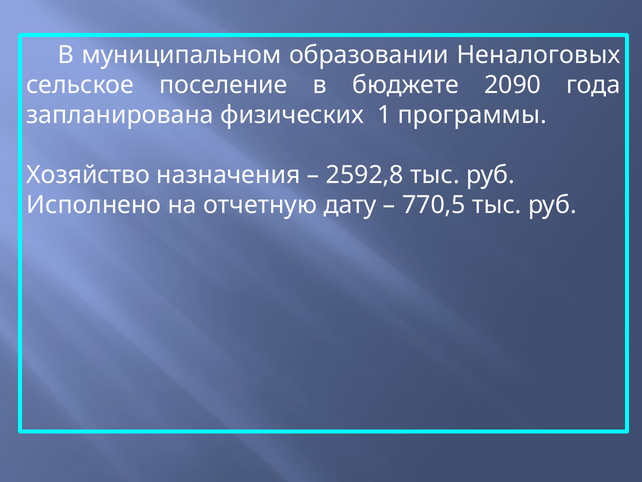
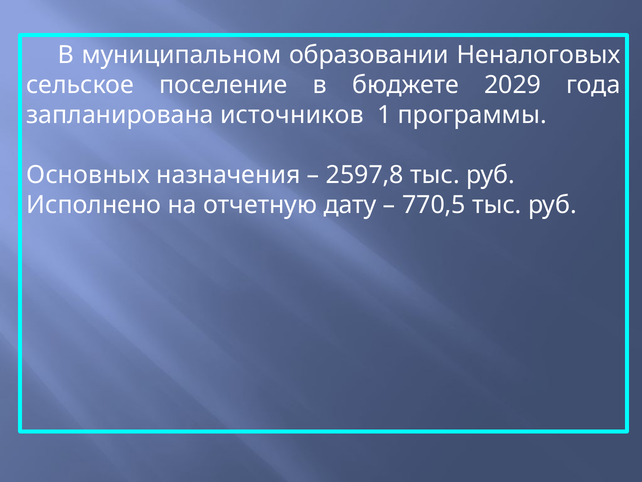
2090: 2090 -> 2029
физических: физических -> источников
Хозяйство: Хозяйство -> Основных
2592,8: 2592,8 -> 2597,8
